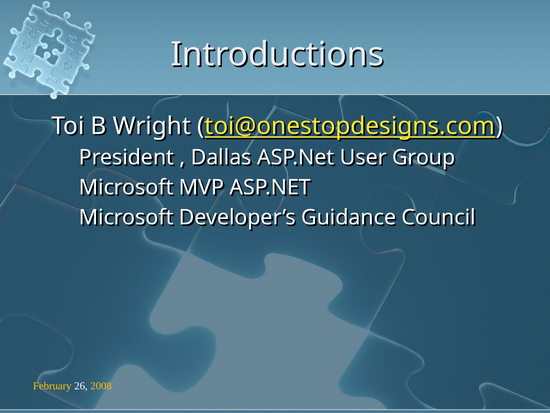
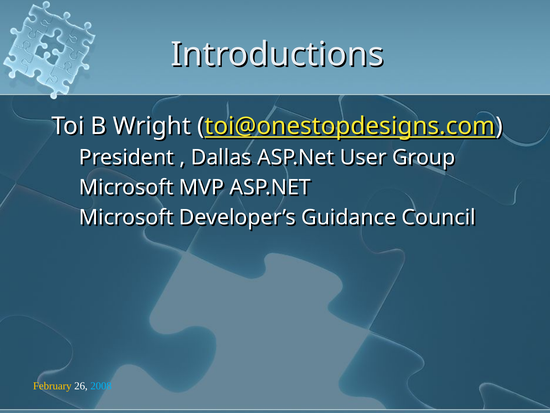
2008 colour: yellow -> light blue
